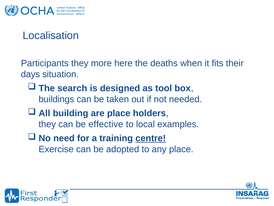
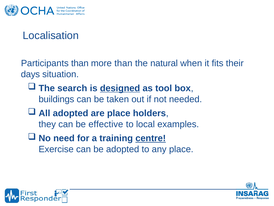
Participants they: they -> than
more here: here -> than
deaths: deaths -> natural
designed underline: none -> present
All building: building -> adopted
